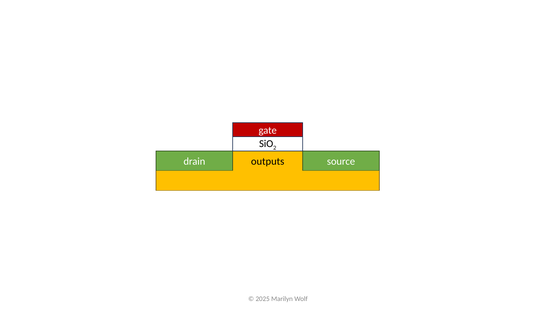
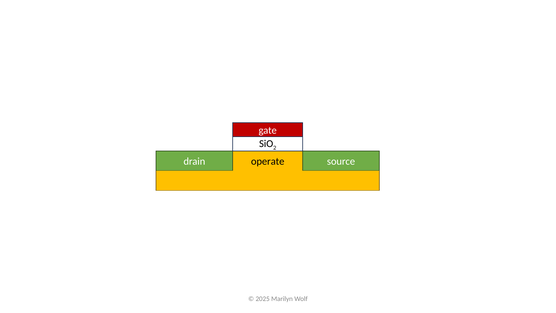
outputs: outputs -> operate
